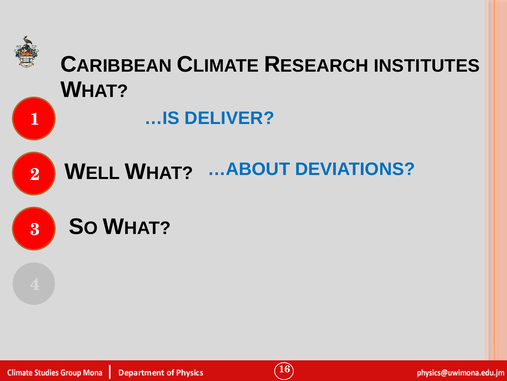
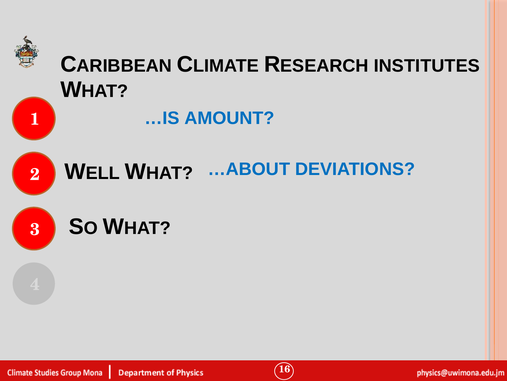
DELIVER: DELIVER -> AMOUNT
